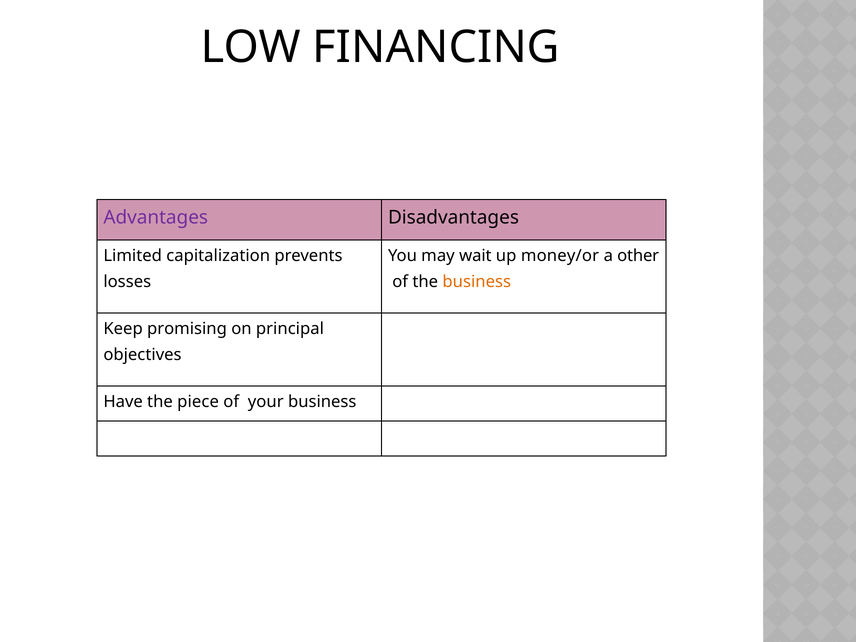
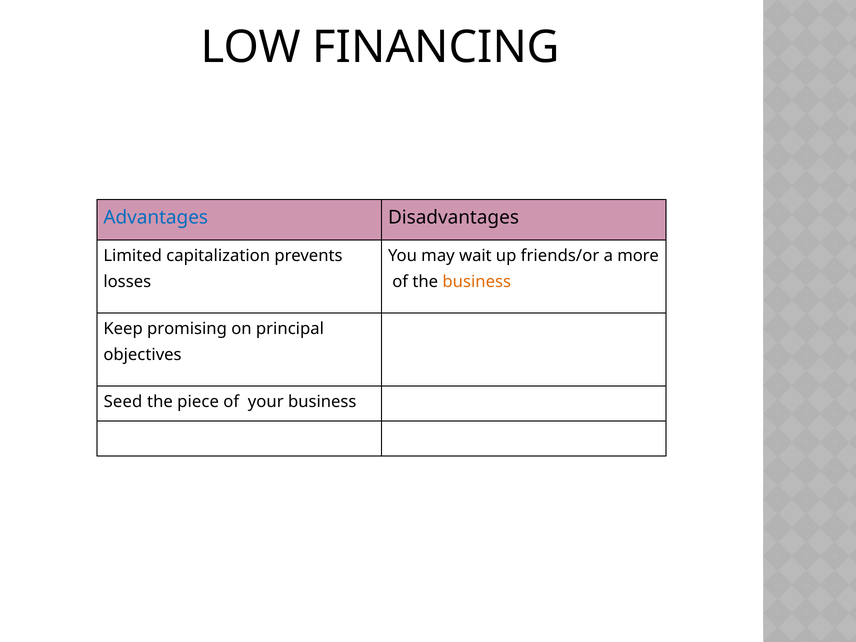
Advantages colour: purple -> blue
money/or: money/or -> friends/or
other: other -> more
Have: Have -> Seed
